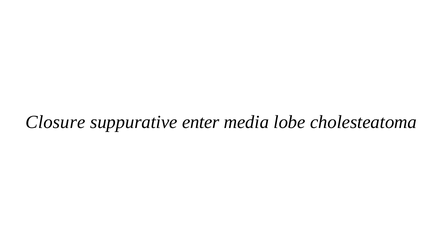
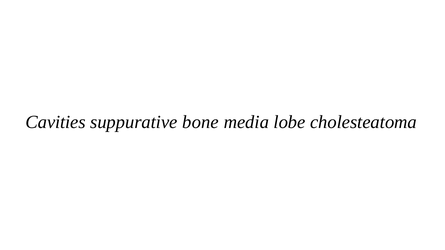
Closure: Closure -> Cavities
enter: enter -> bone
